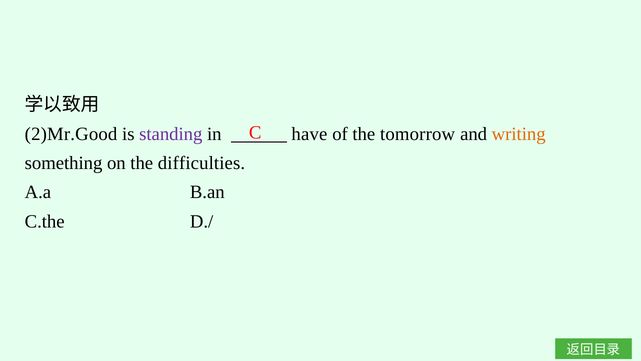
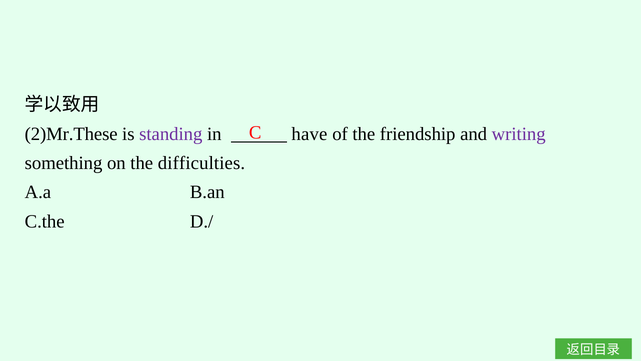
2)Mr.Good: 2)Mr.Good -> 2)Mr.These
tomorrow: tomorrow -> friendship
writing colour: orange -> purple
